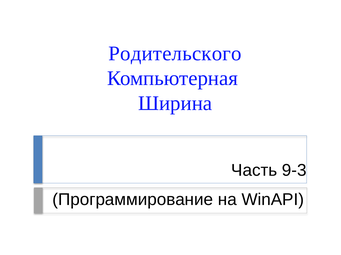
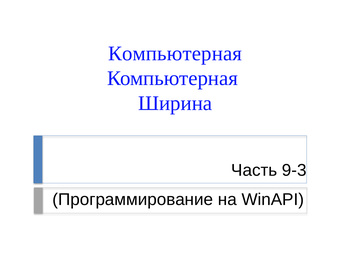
Родительского at (175, 54): Родительского -> Компьютерная
